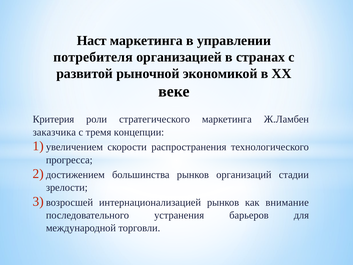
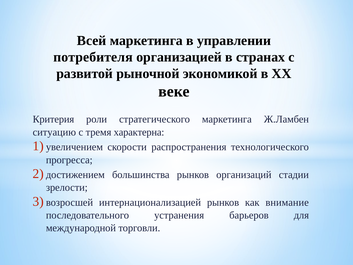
Наст: Наст -> Всей
заказчика: заказчика -> ситуацию
концепции: концепции -> характерна
